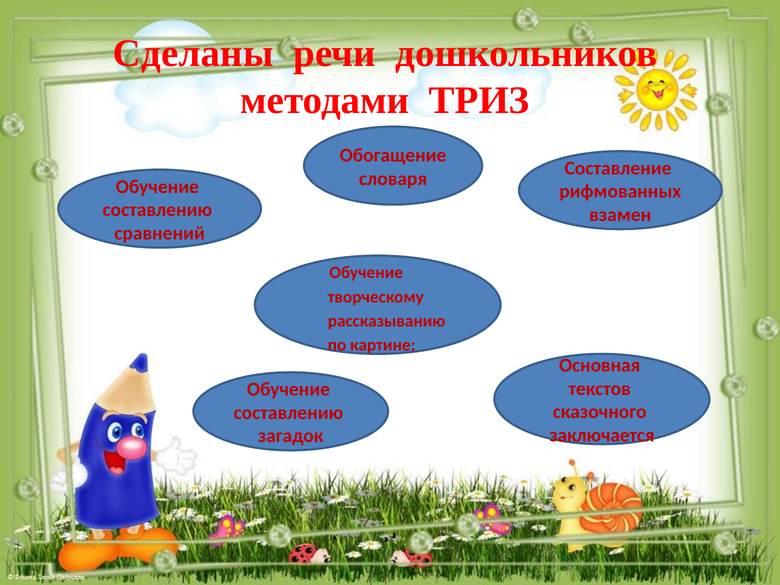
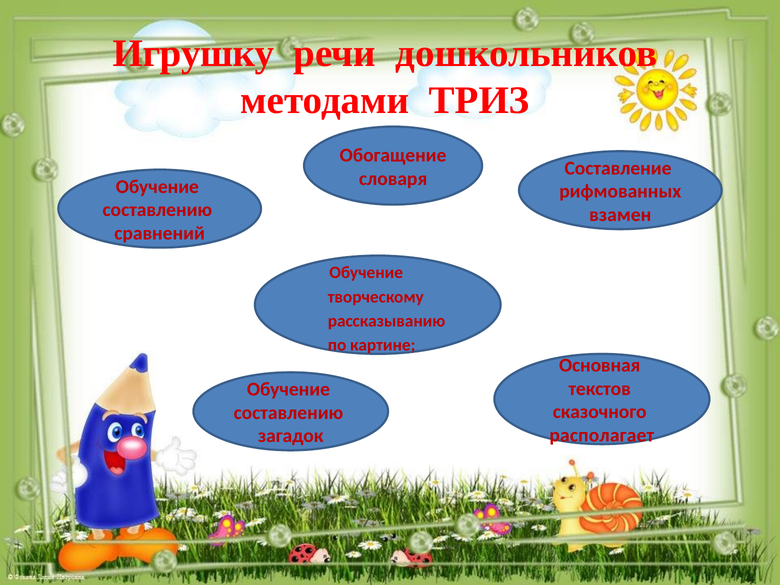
Сделаны: Сделаны -> Игрушку
заключается: заключается -> располагает
